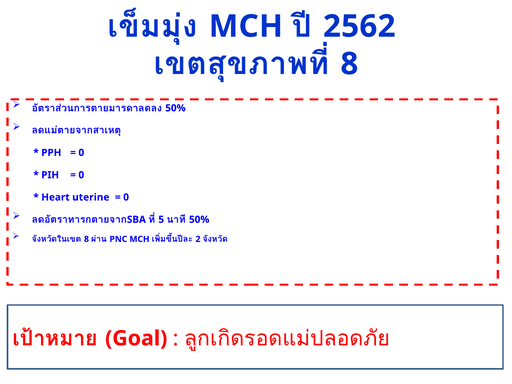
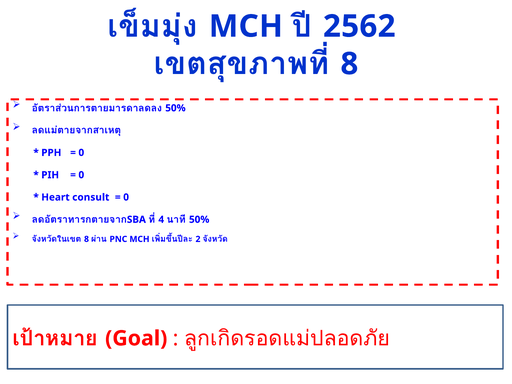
uterine: uterine -> consult
5: 5 -> 4
